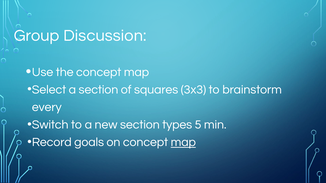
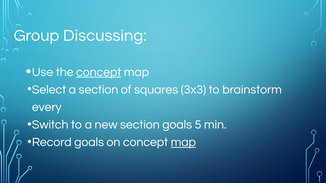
Discussion: Discussion -> Discussing
concept at (99, 72) underline: none -> present
section types: types -> goals
